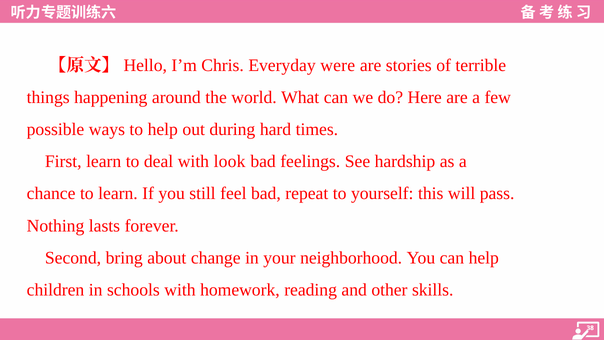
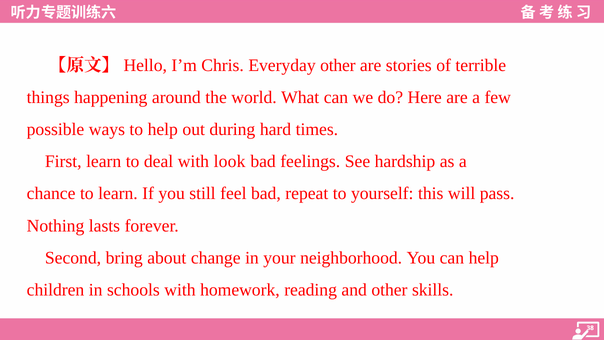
Everyday were: were -> other
